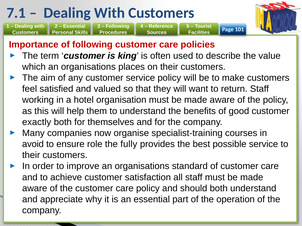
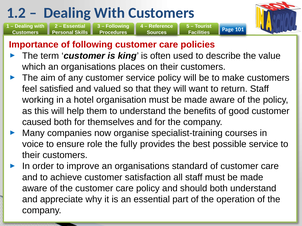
7.1: 7.1 -> 1.2
exactly: exactly -> caused
avoid: avoid -> voice
